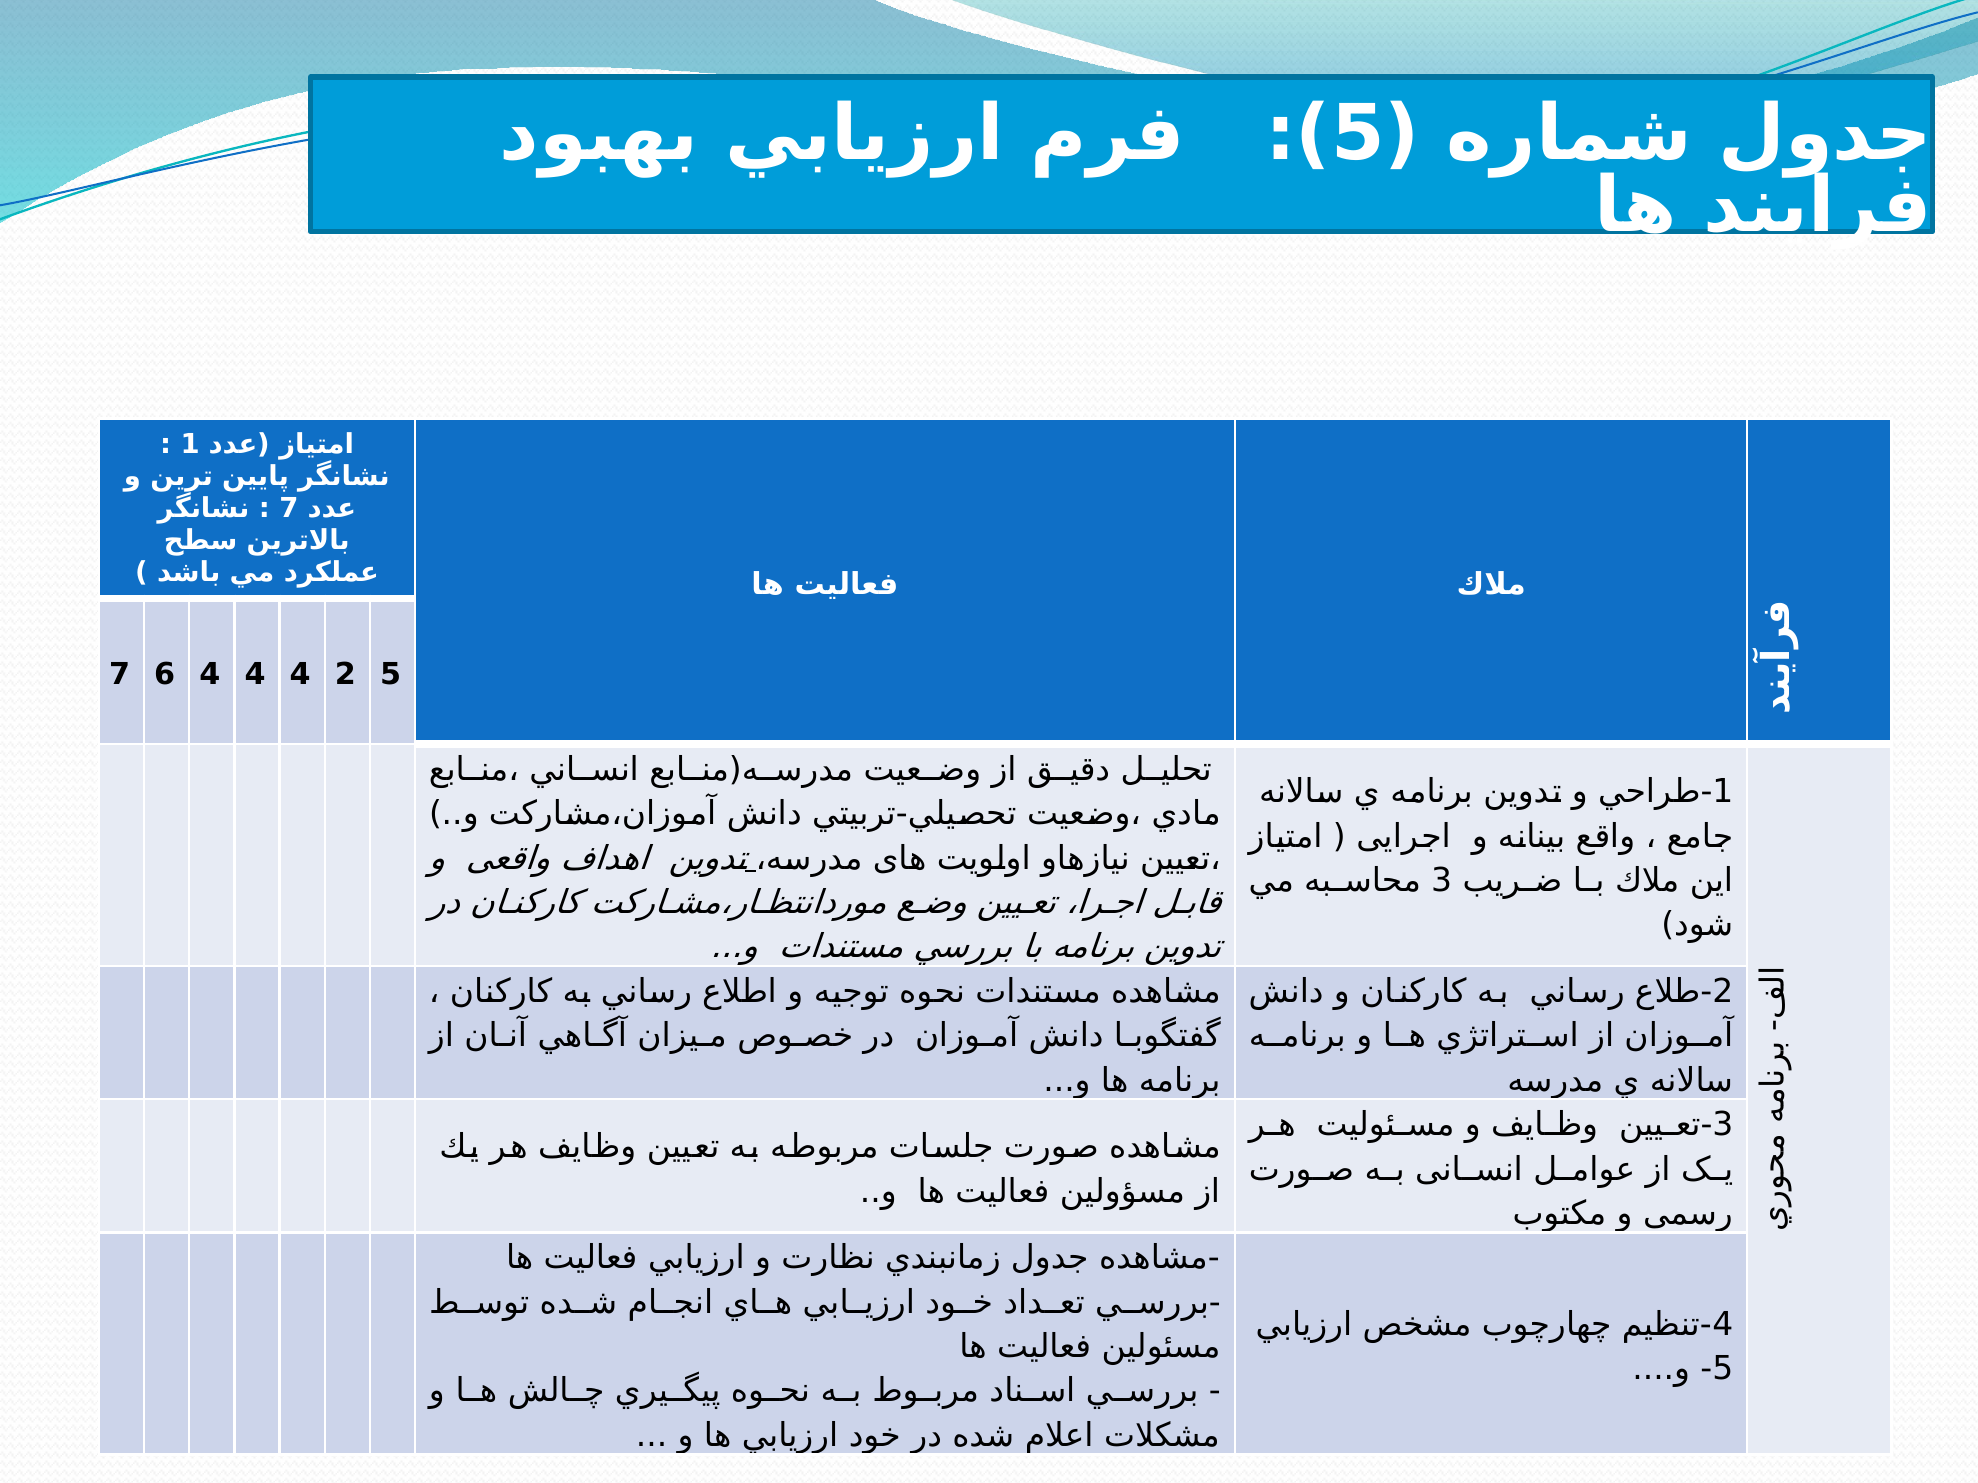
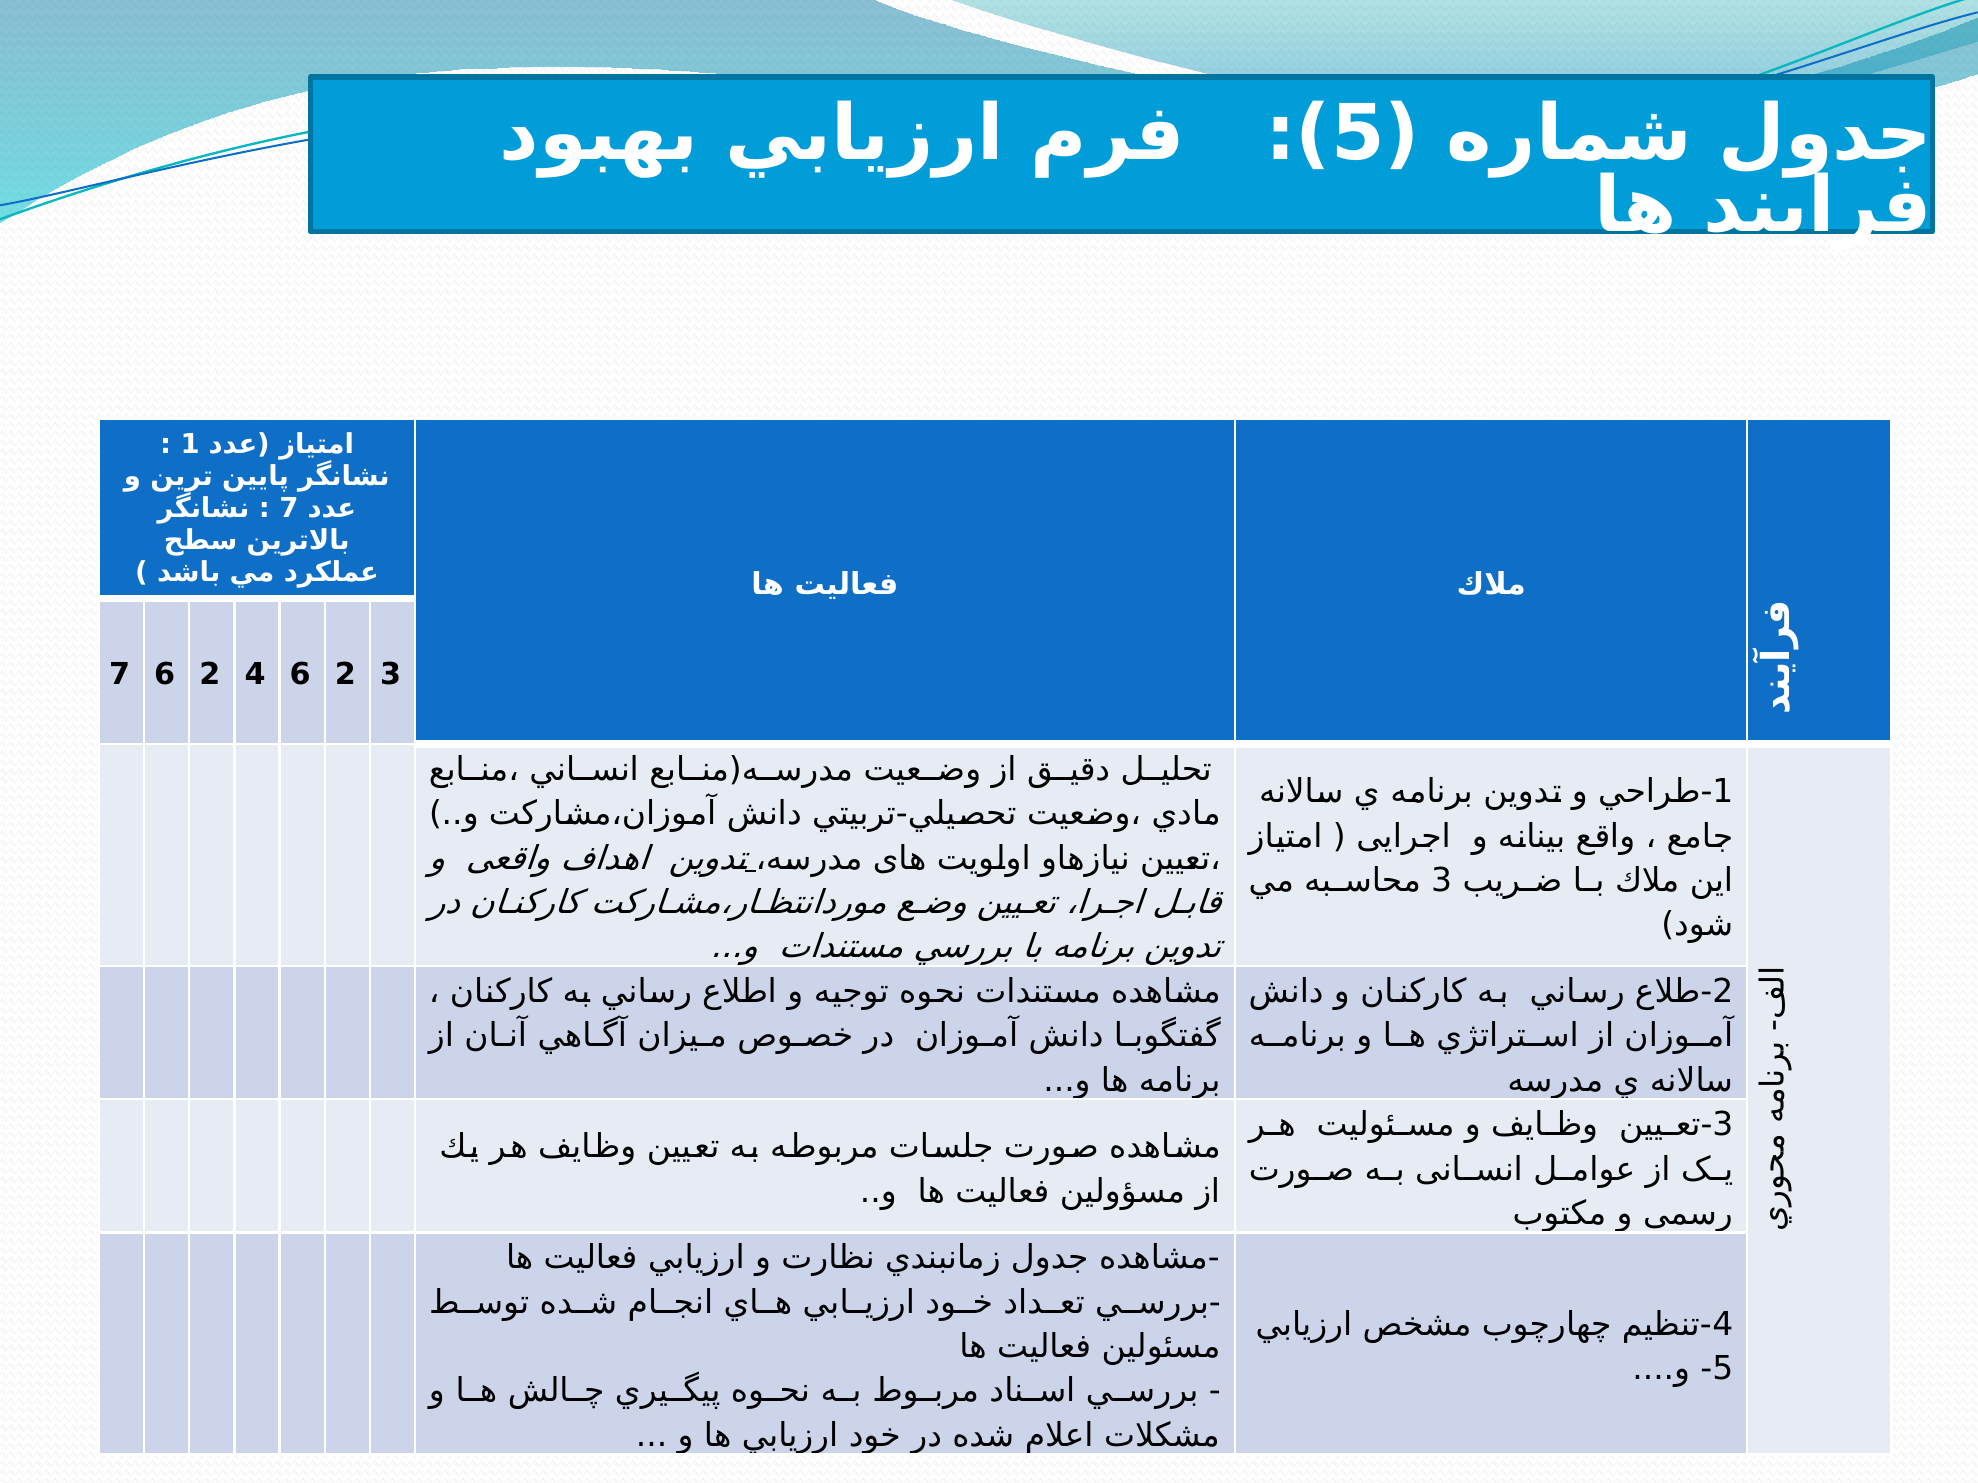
7 6 4: 4 -> 2
4 at (300, 674): 4 -> 6
2 5: 5 -> 3
